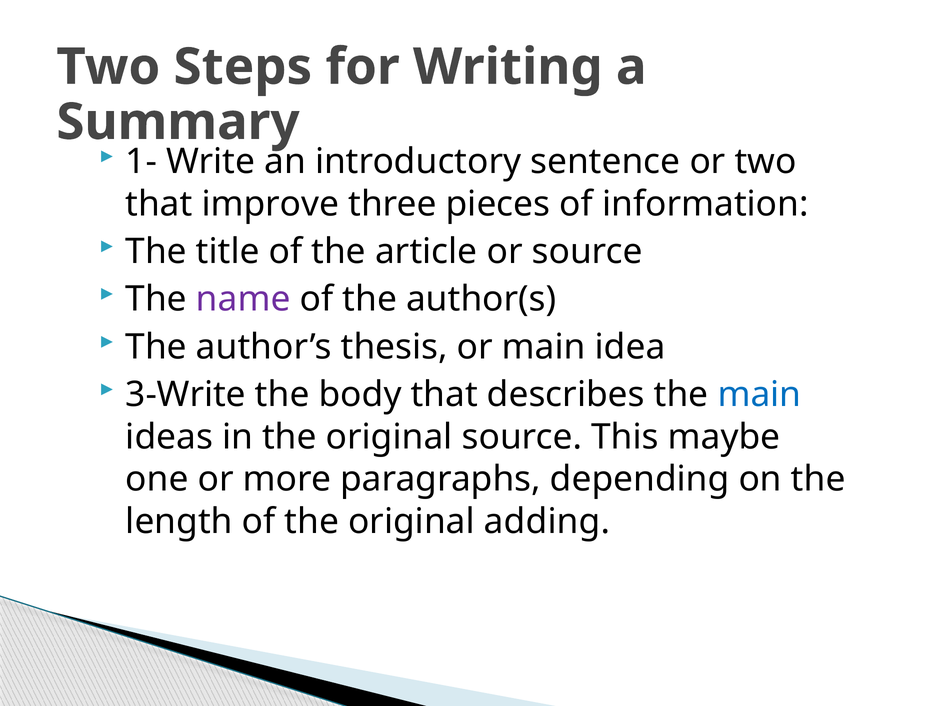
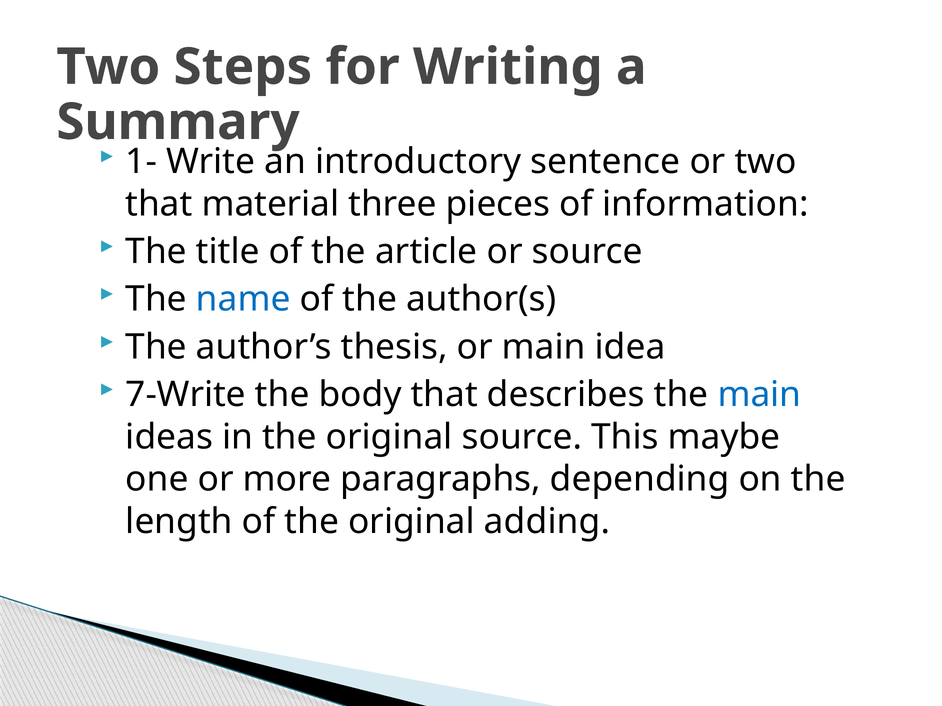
improve: improve -> material
name colour: purple -> blue
3-Write: 3-Write -> 7-Write
